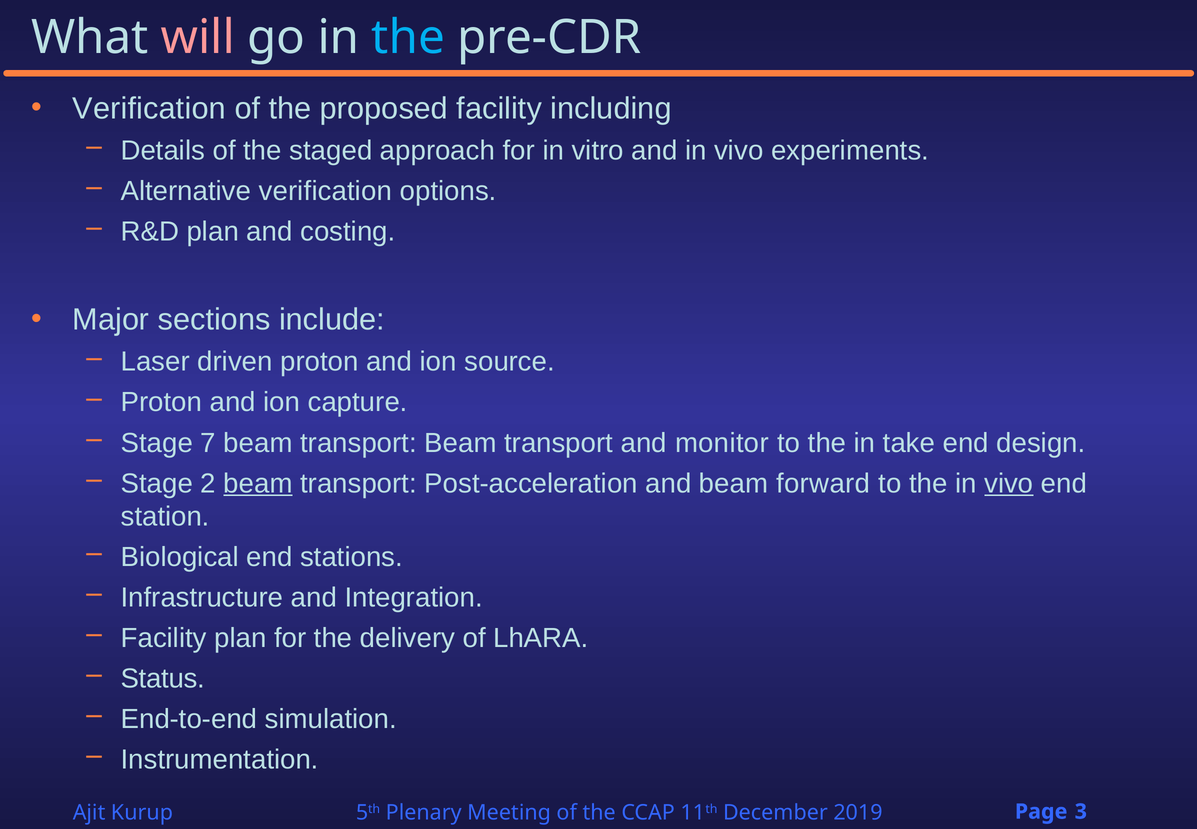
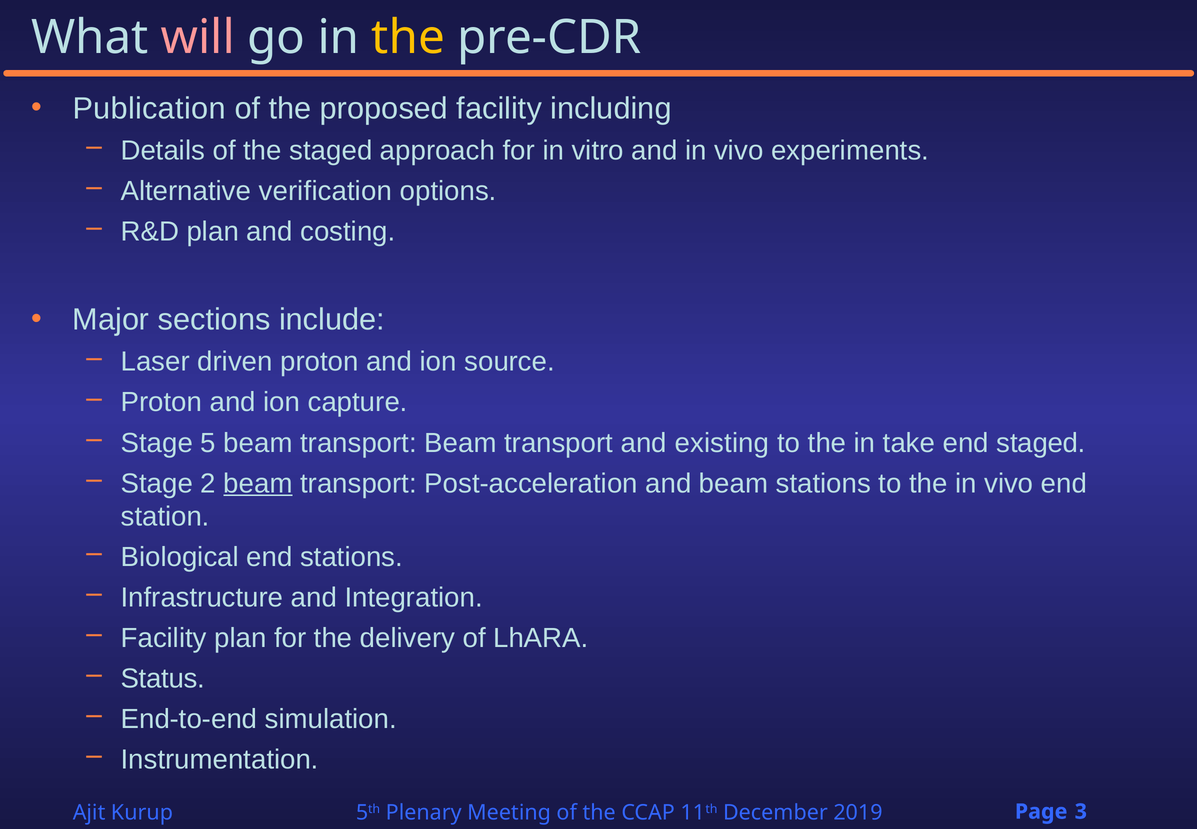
the at (408, 37) colour: light blue -> yellow
Verification at (149, 108): Verification -> Publication
7: 7 -> 5
monitor: monitor -> existing
end design: design -> staged
beam forward: forward -> stations
vivo at (1009, 483) underline: present -> none
